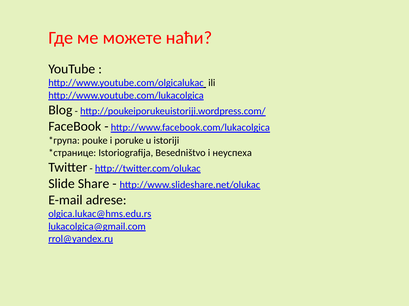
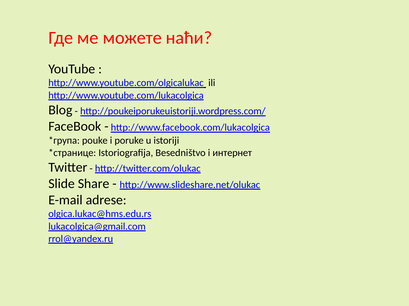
неуспеха: неуспеха -> интернет
